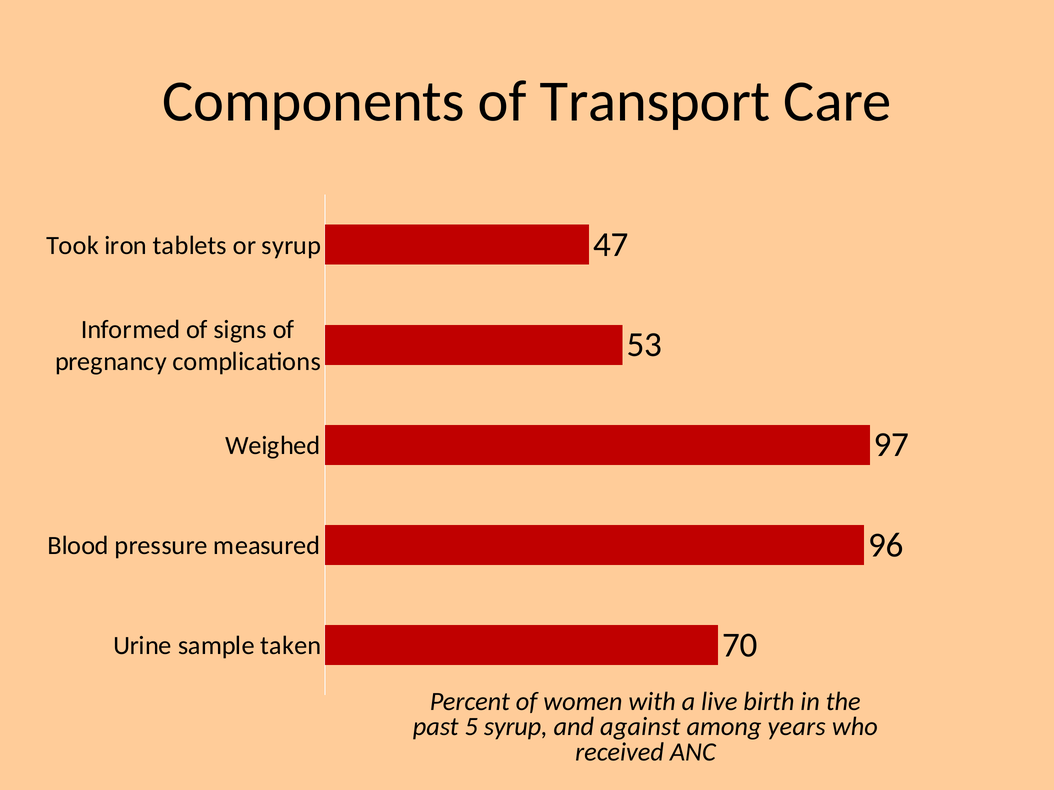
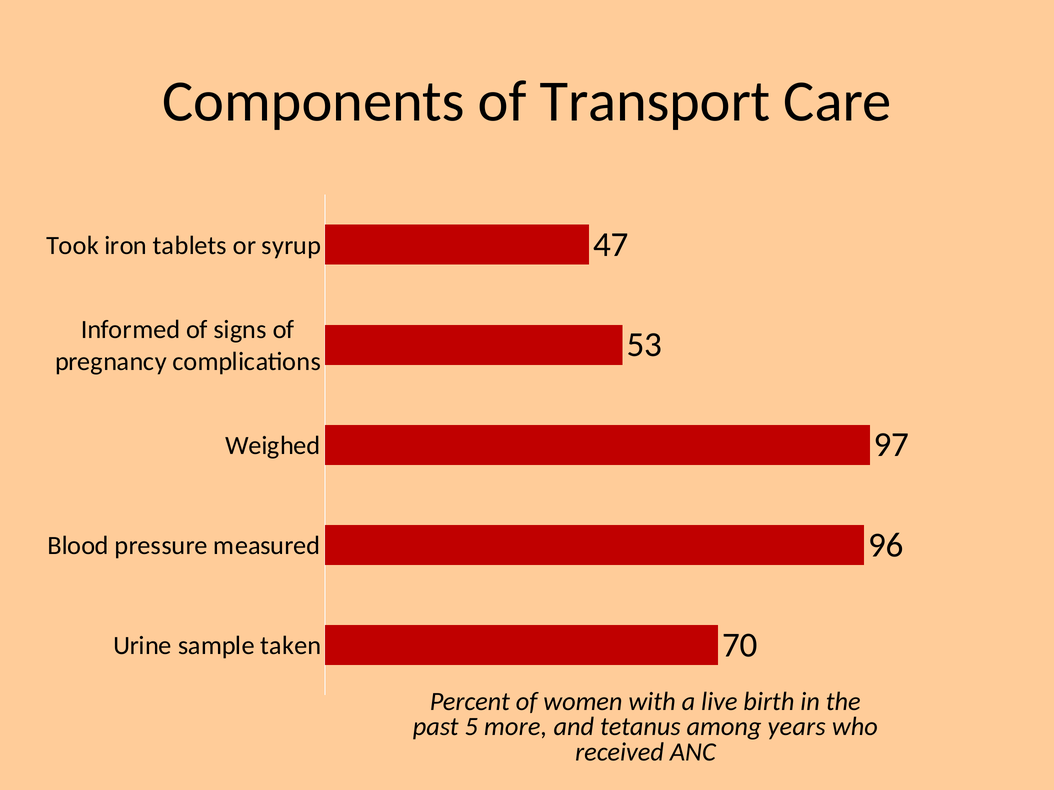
5 syrup: syrup -> more
against: against -> tetanus
